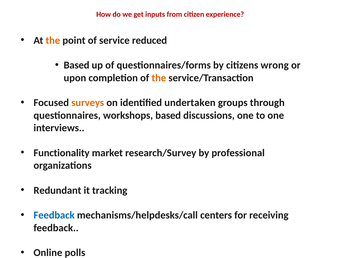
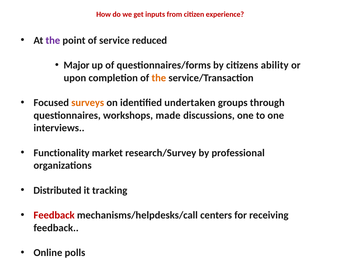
the at (53, 40) colour: orange -> purple
Based at (77, 65): Based -> Major
wrong: wrong -> ability
workshops based: based -> made
Redundant: Redundant -> Distributed
Feedback at (54, 215) colour: blue -> red
